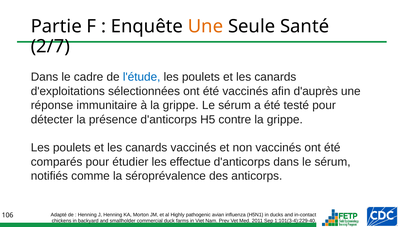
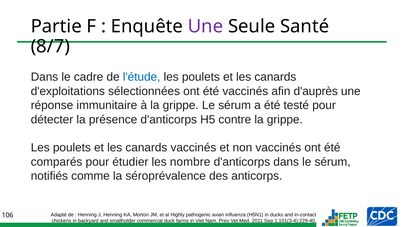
Une at (205, 27) colour: orange -> purple
2/7: 2/7 -> 8/7
effectue: effectue -> nombre
